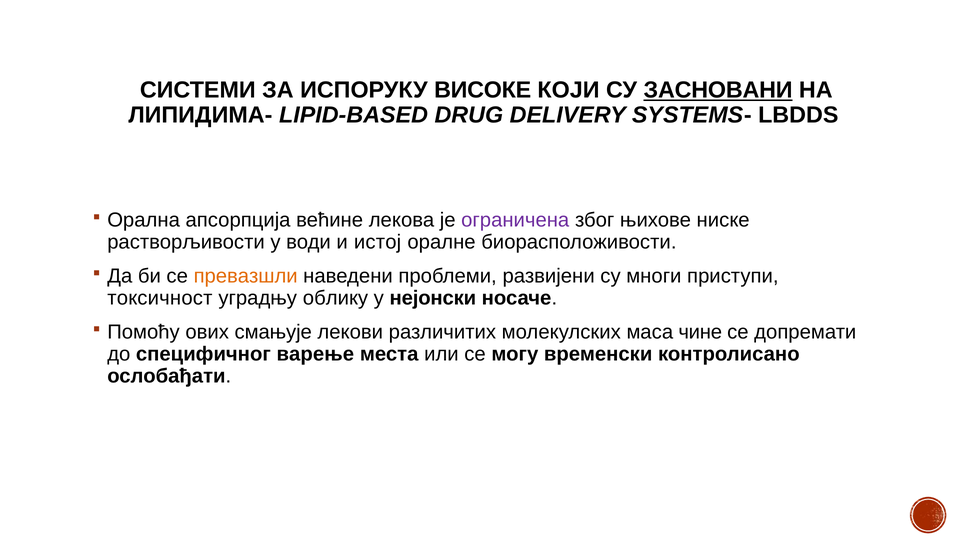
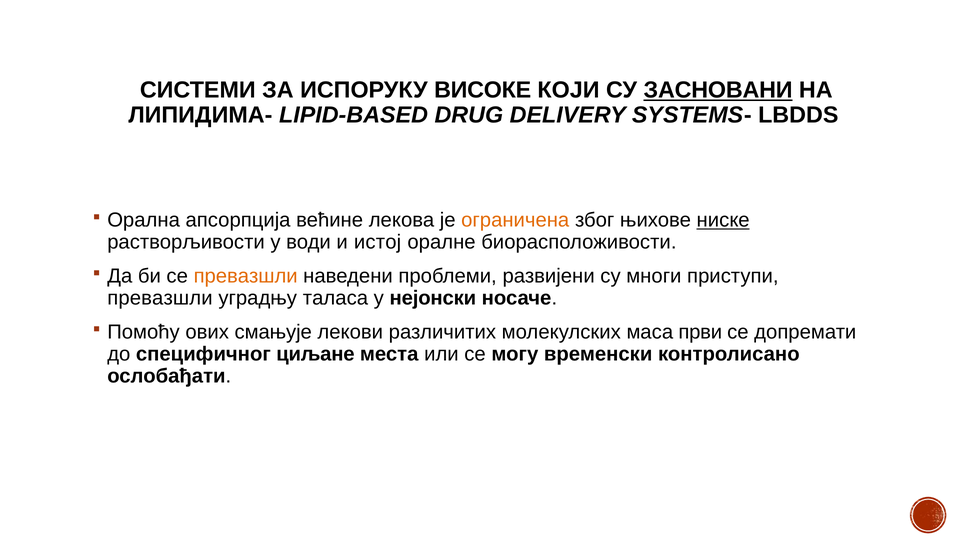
ограничена colour: purple -> orange
ниске underline: none -> present
токсичност at (160, 298): токсичност -> превазшли
облику: облику -> таласа
чине: чине -> први
варење: варење -> циљане
